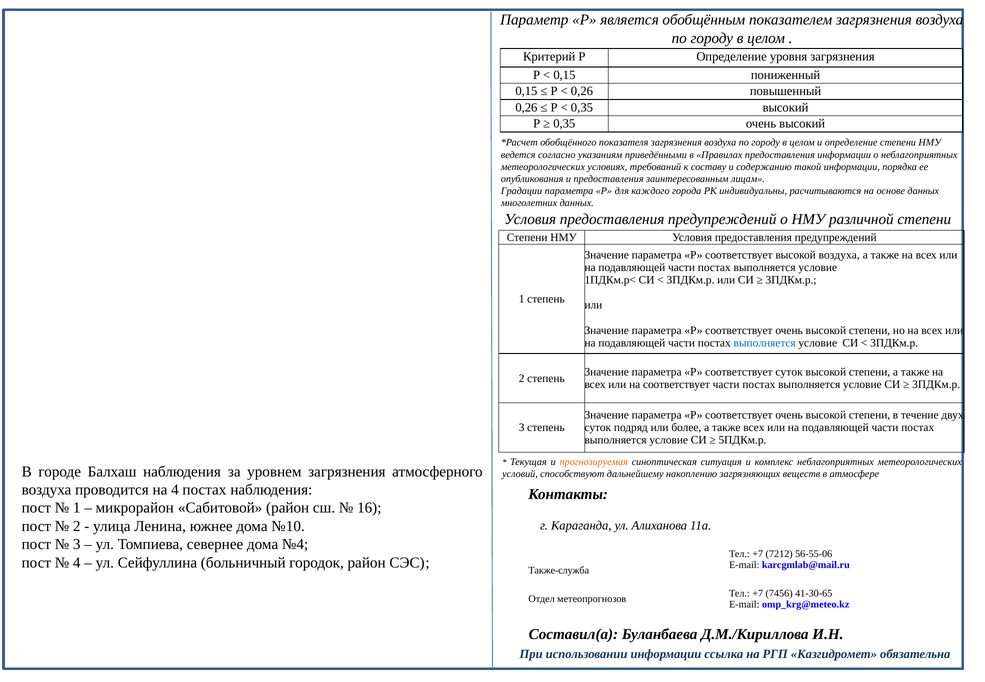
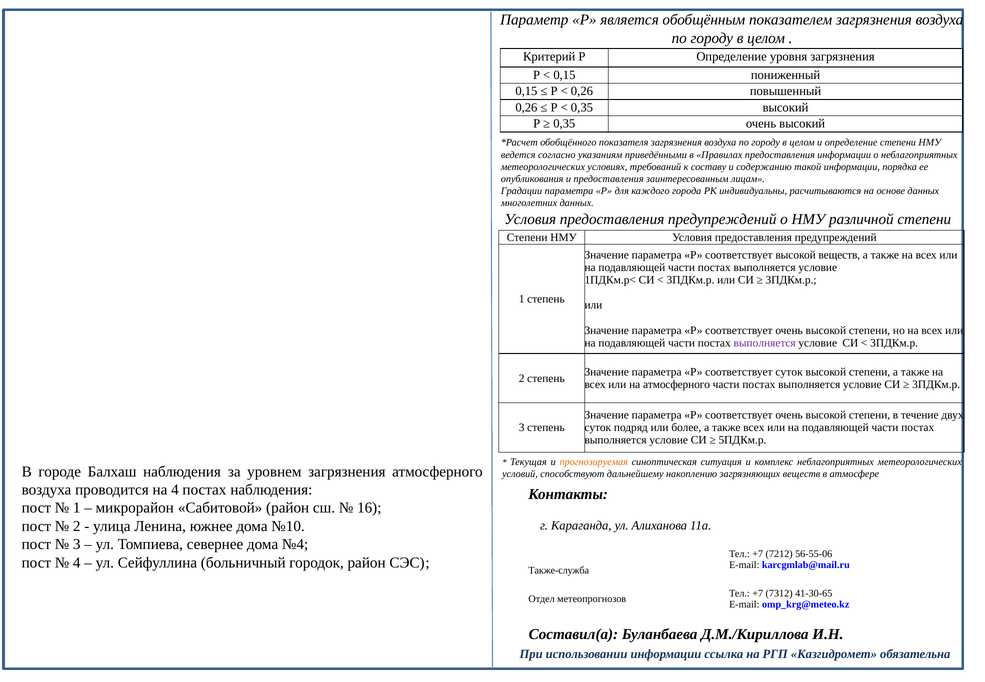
высокой воздуха: воздуха -> веществ
выполняется at (765, 343) colour: blue -> purple
на соответствует: соответствует -> атмосферного
7456: 7456 -> 7312
